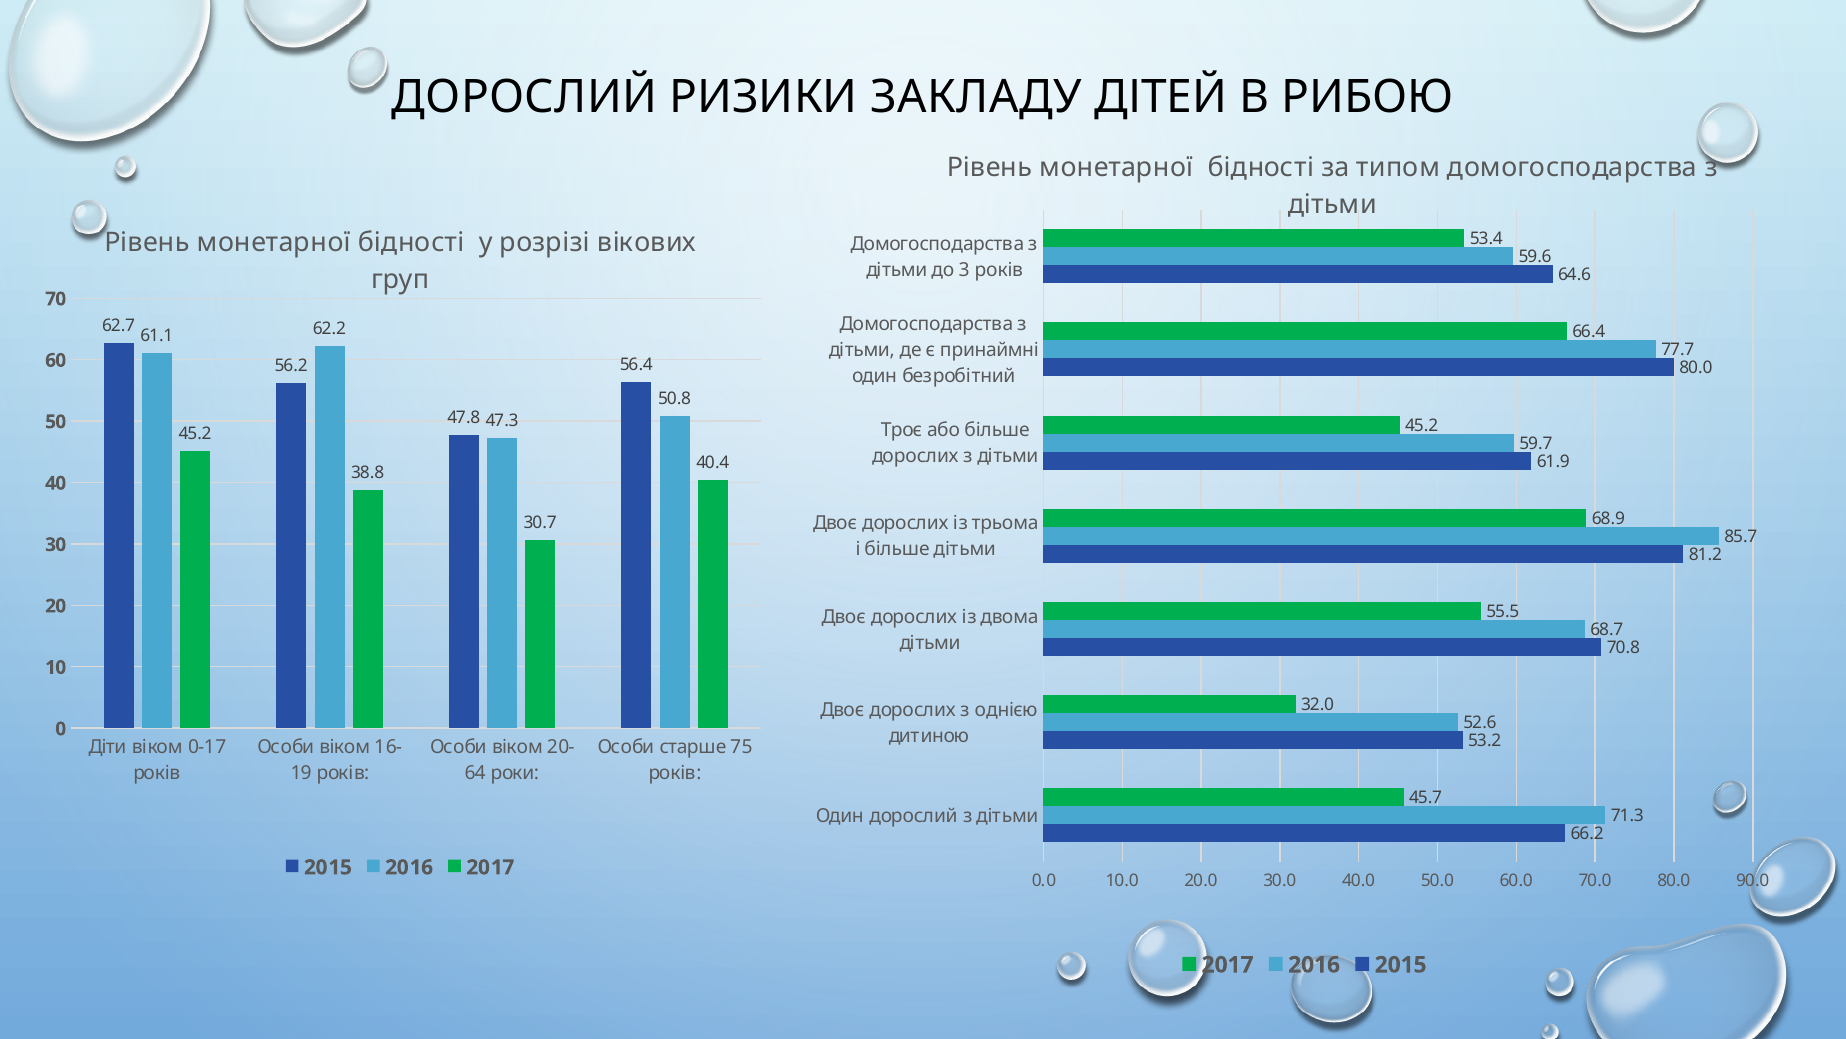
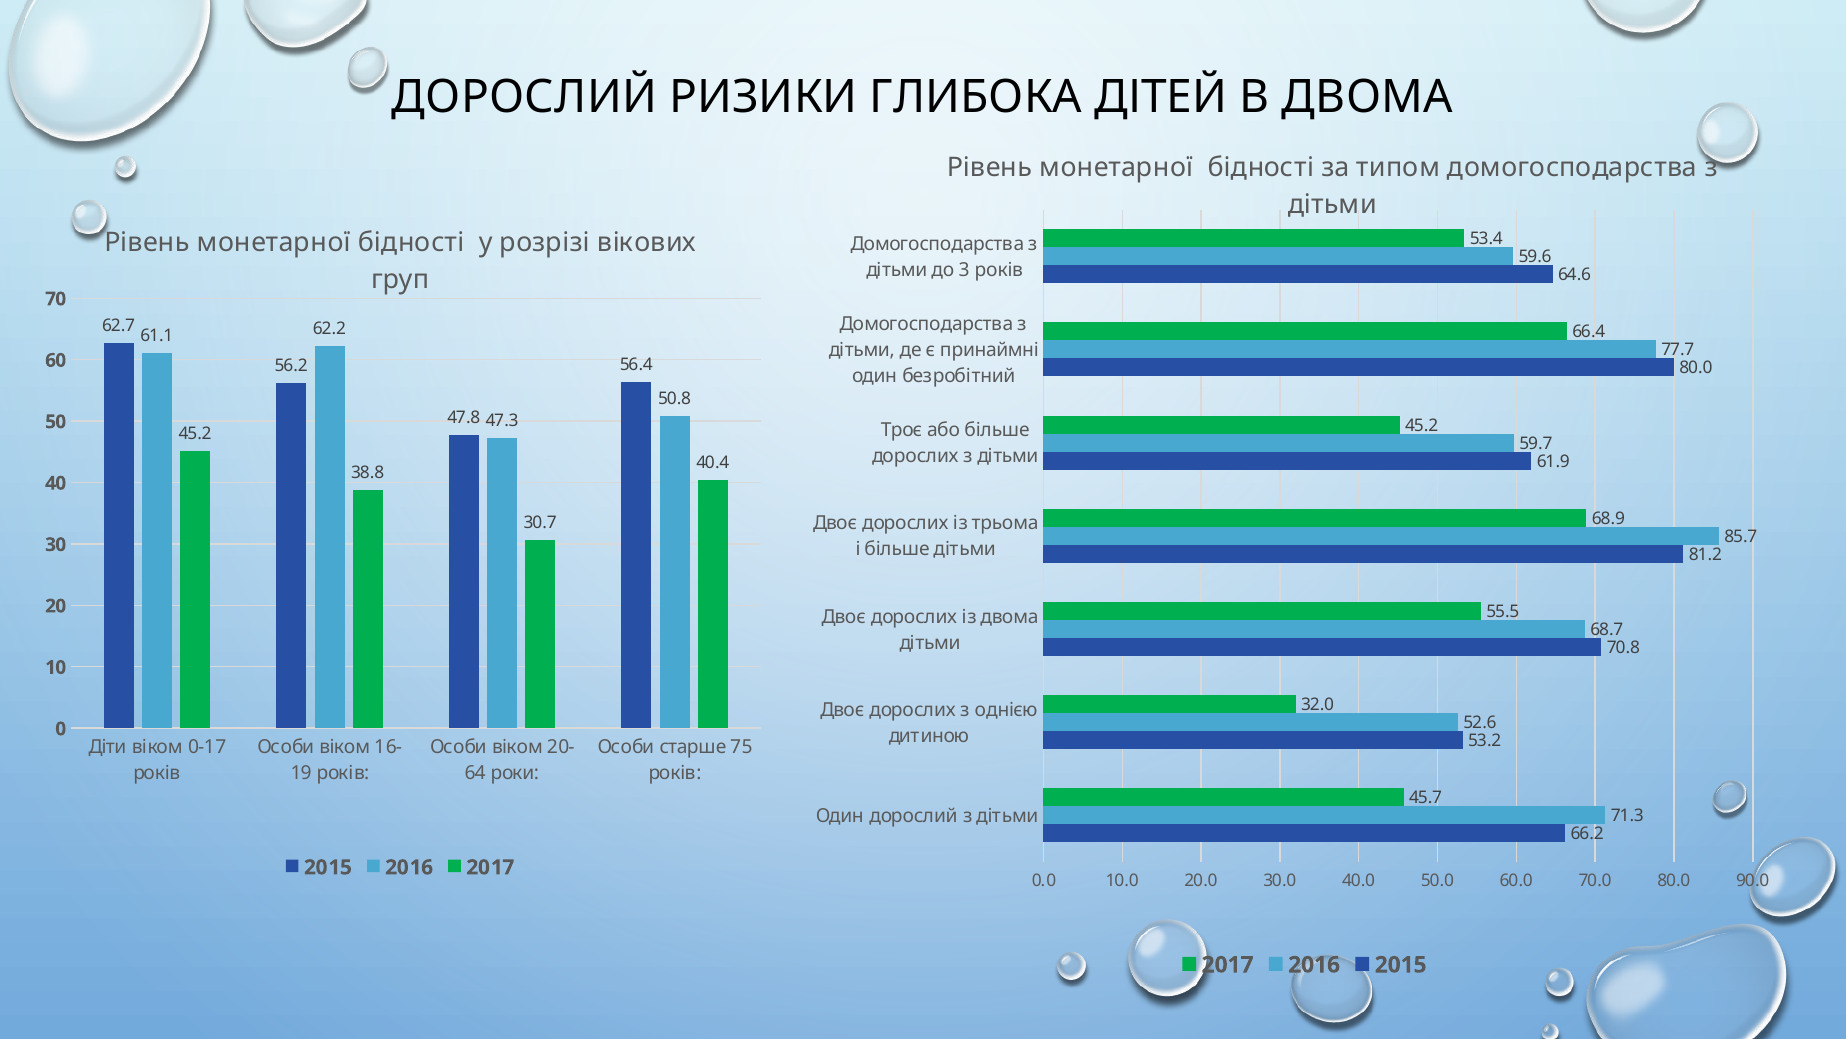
ЗАКЛАДУ: ЗАКЛАДУ -> ГЛИБОКА
В РИБОЮ: РИБОЮ -> ДВОМА
